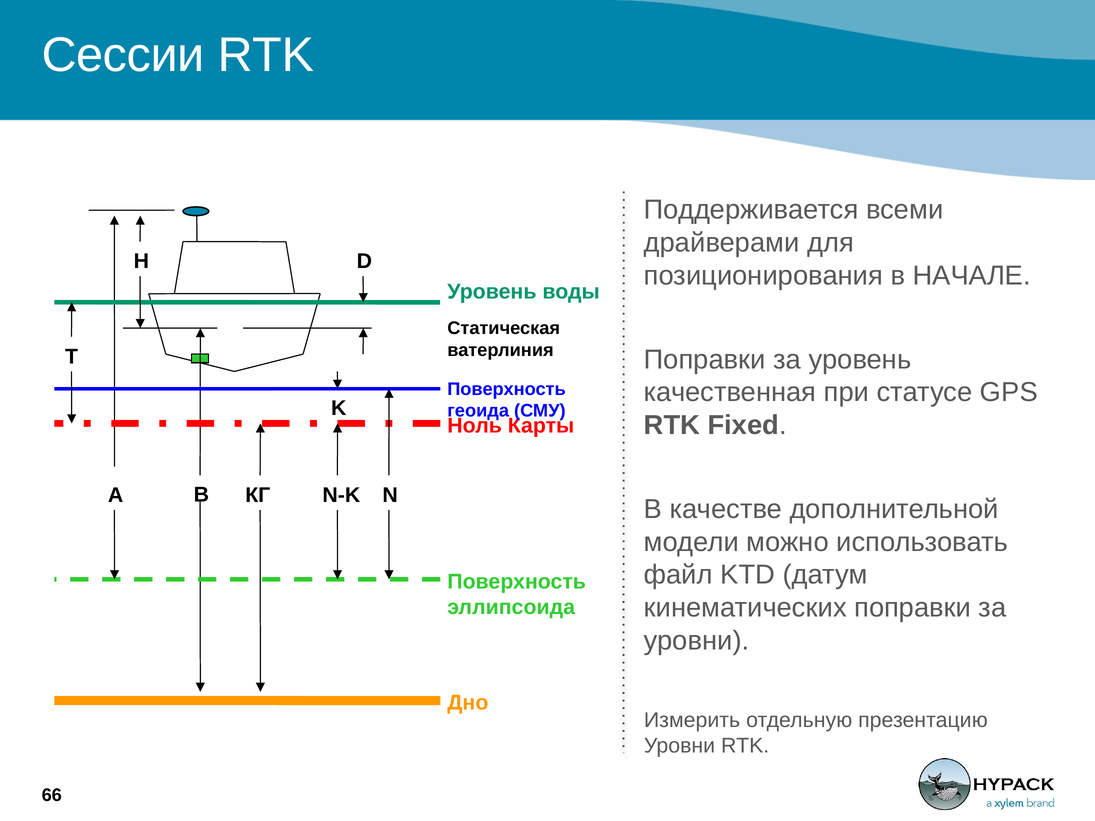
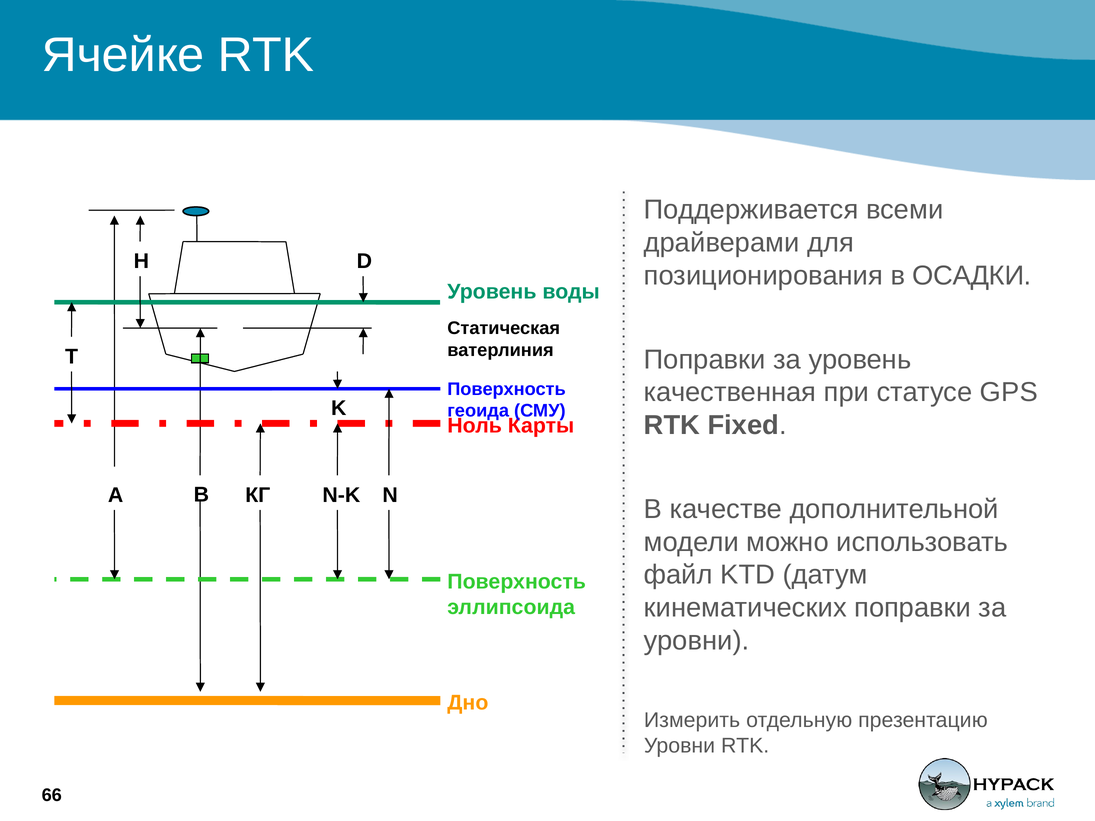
Сессии: Сессии -> Ячейке
НАЧАЛЕ: НАЧАЛЕ -> ОСАДКИ
